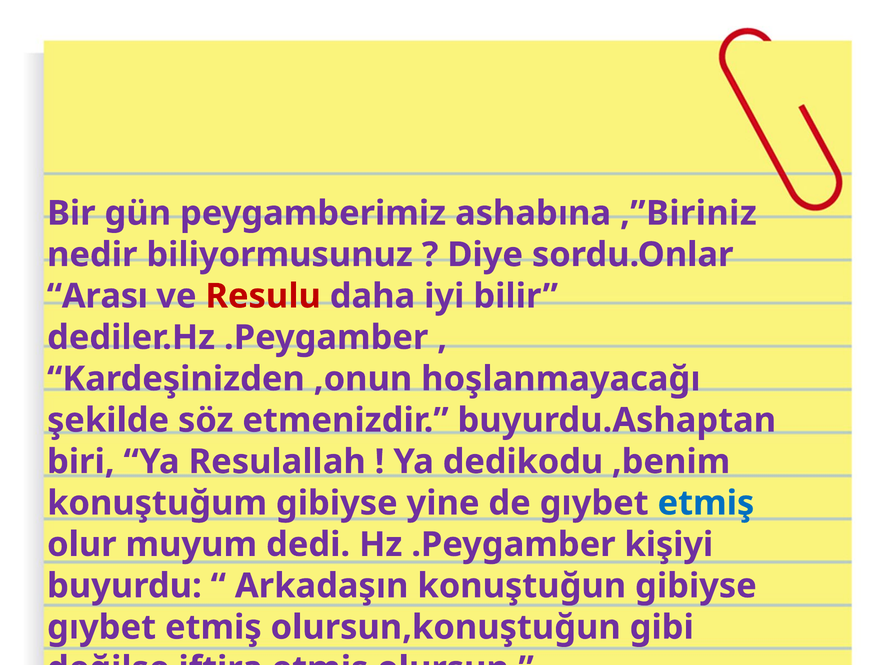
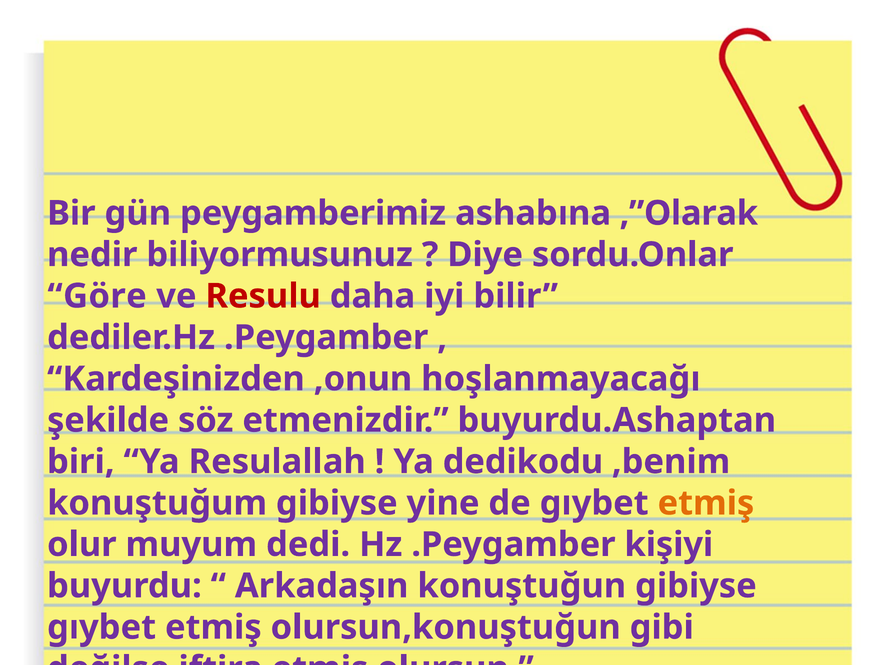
,”Biriniz: ,”Biriniz -> ,”Olarak
Arası: Arası -> Göre
etmiş at (706, 503) colour: blue -> orange
